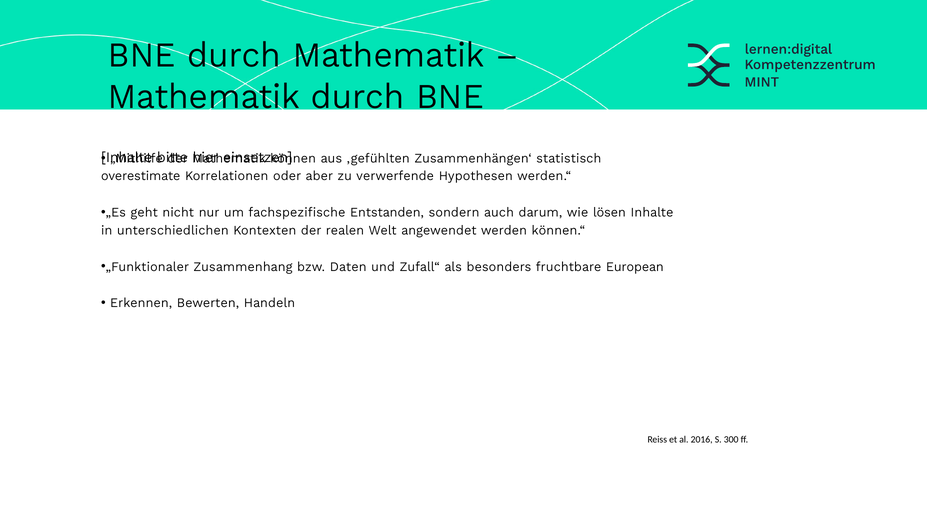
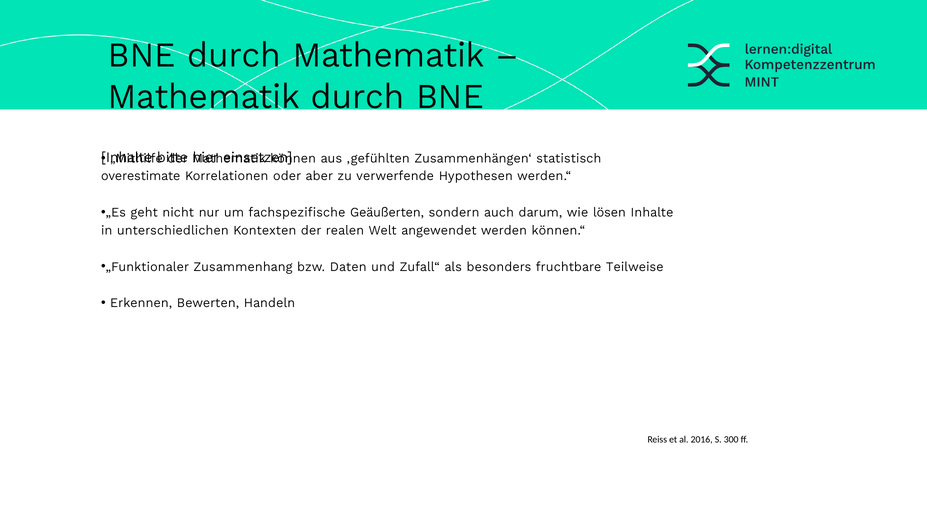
Entstanden: Entstanden -> Geäußerten
European: European -> Teilweise
